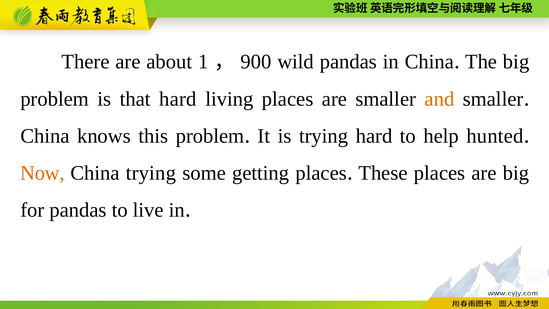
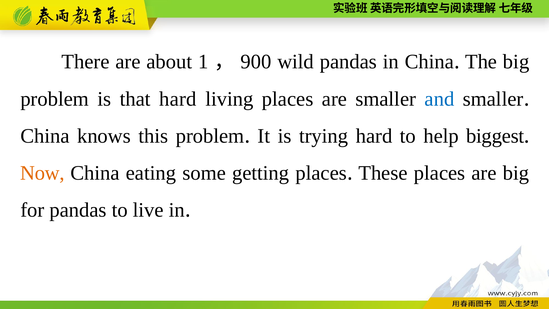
and colour: orange -> blue
hunted: hunted -> biggest
China trying: trying -> eating
